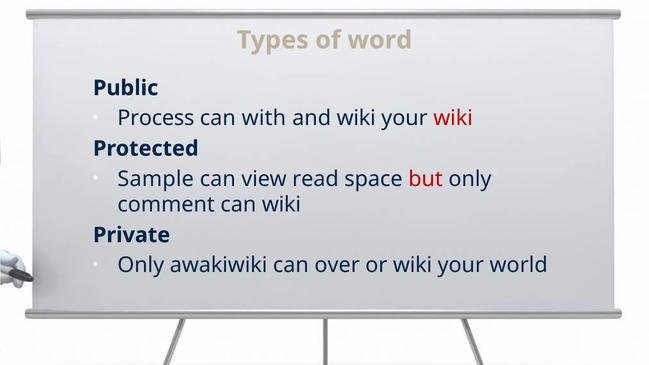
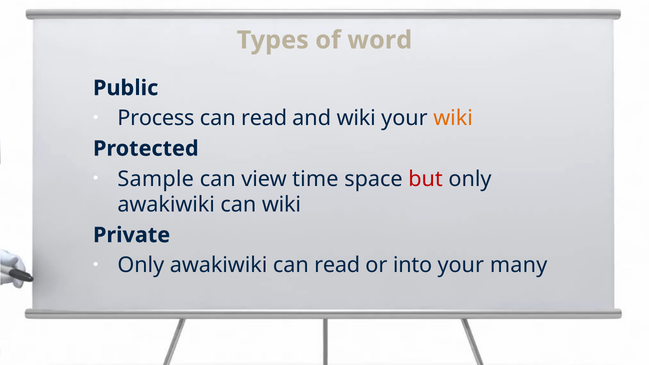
with at (264, 118): with -> read
wiki at (453, 118) colour: red -> orange
read: read -> time
comment at (166, 205): comment -> awakiwiki
over at (337, 265): over -> read
or wiki: wiki -> into
world: world -> many
